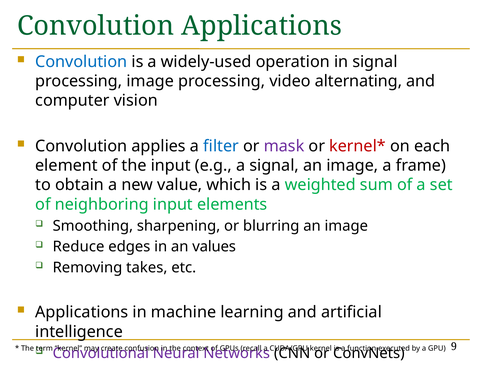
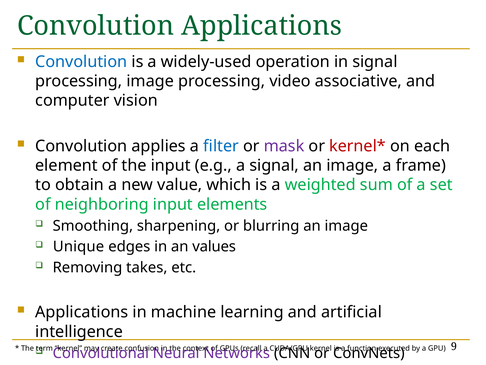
alternating: alternating -> associative
Reduce: Reduce -> Unique
